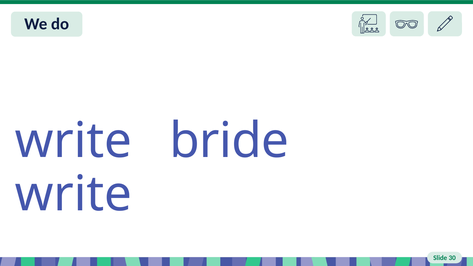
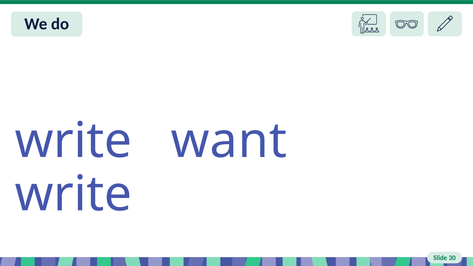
bride: bride -> want
